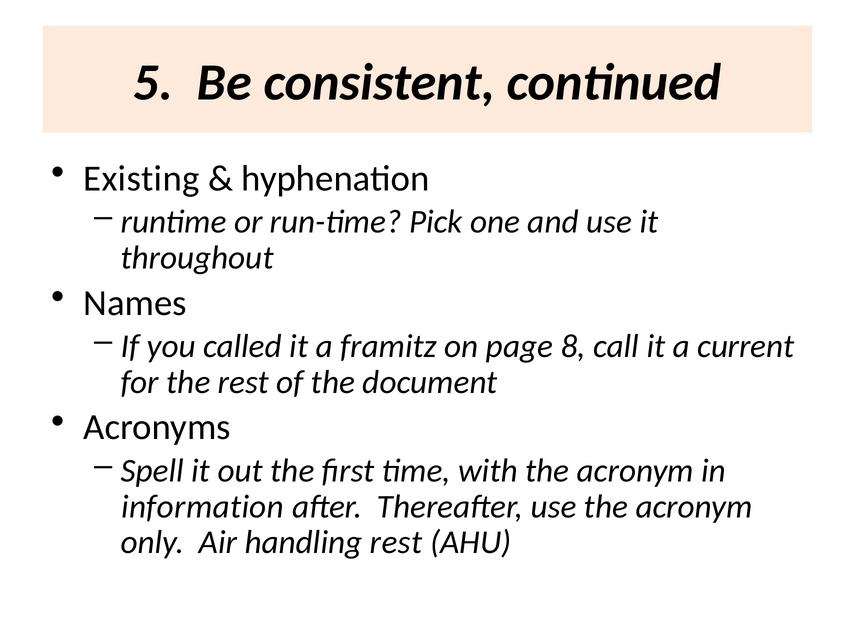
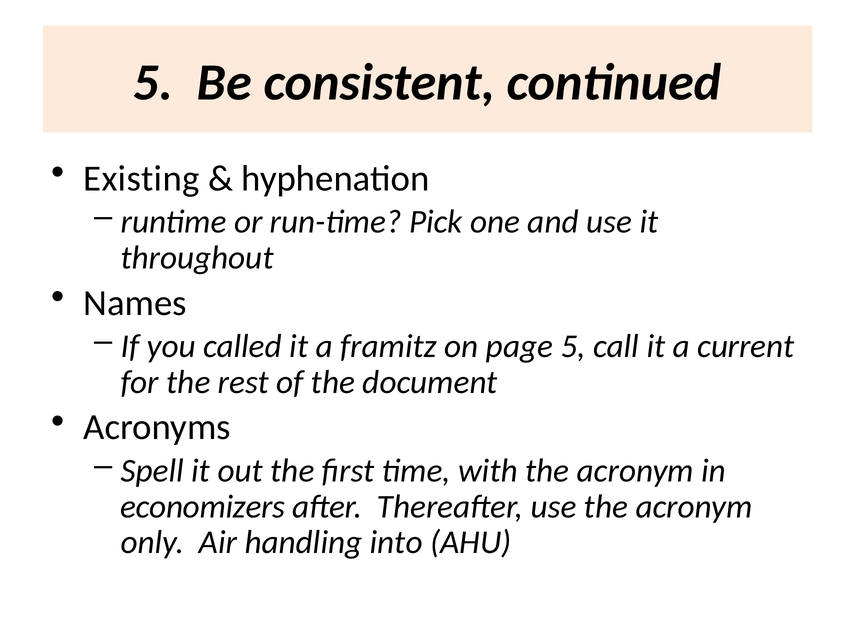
page 8: 8 -> 5
information: information -> economizers
handling rest: rest -> into
